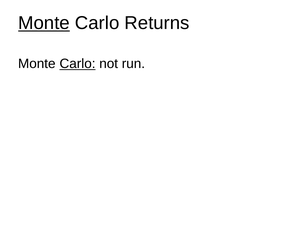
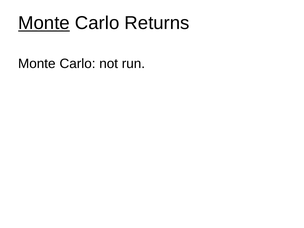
Carlo at (78, 64) underline: present -> none
